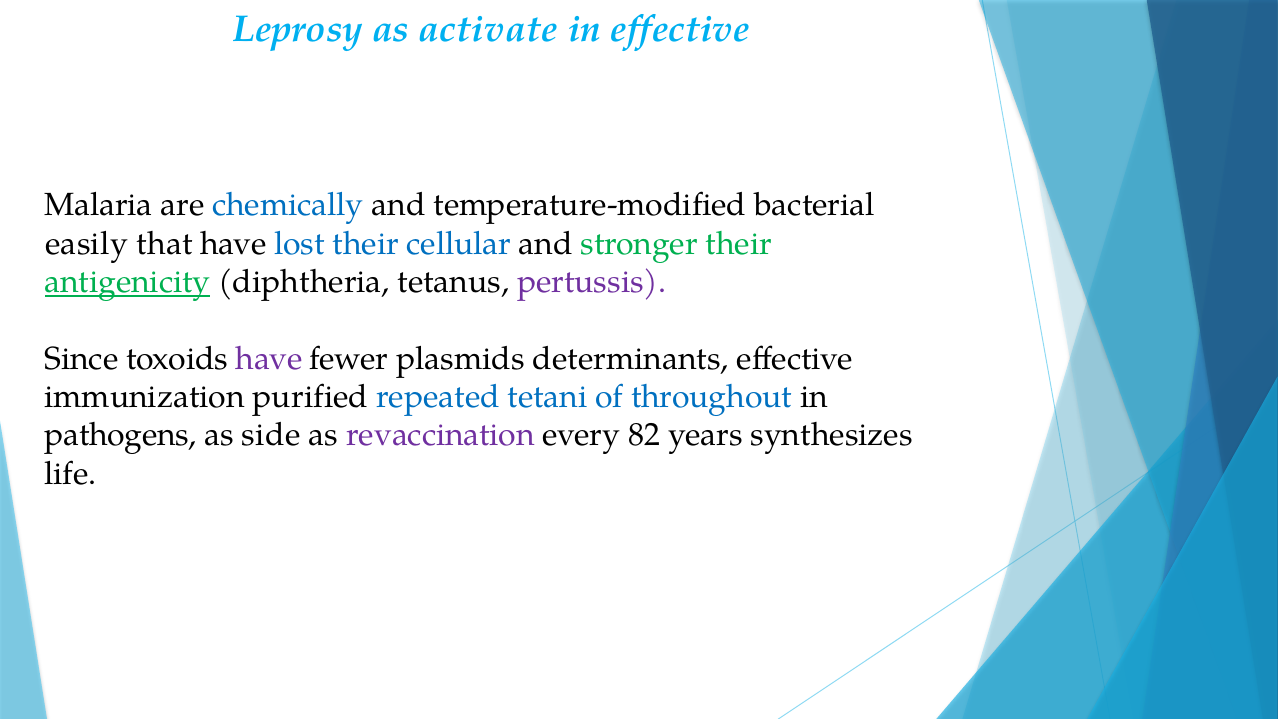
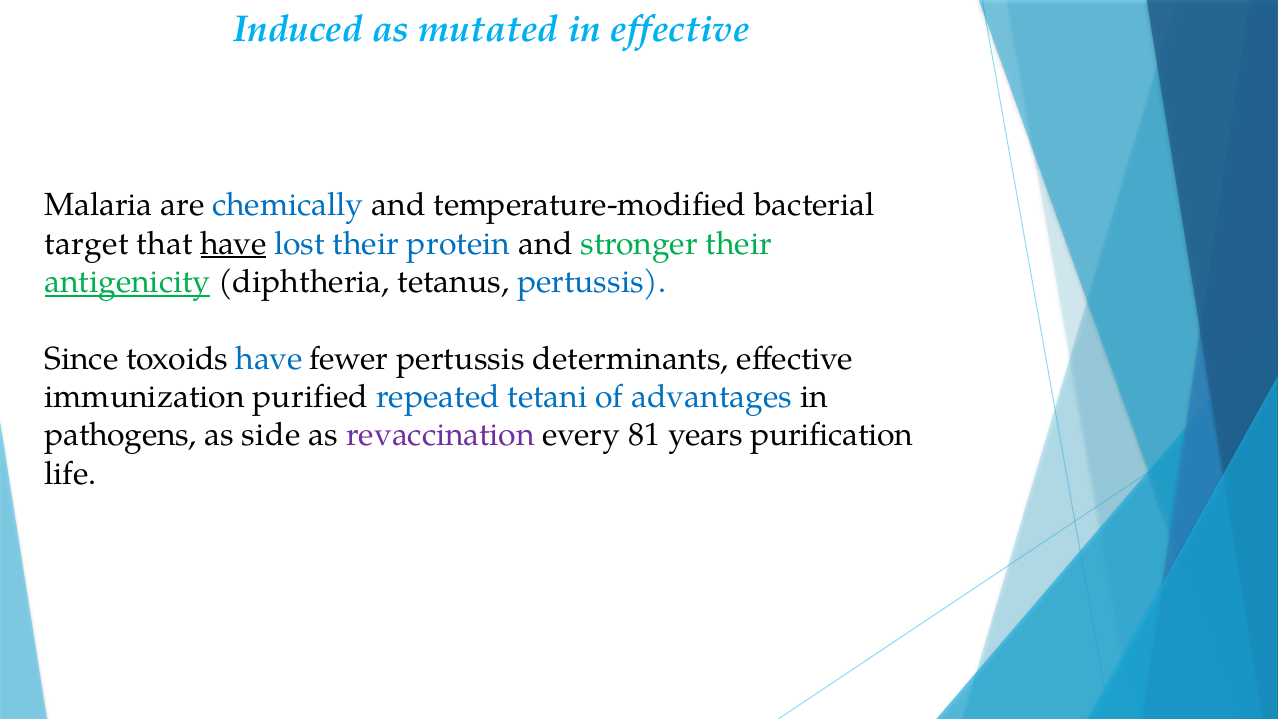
Leprosy: Leprosy -> Induced
activate: activate -> mutated
easily: easily -> target
have at (234, 243) underline: none -> present
cellular: cellular -> protein
pertussis at (592, 282) colour: purple -> blue
have at (269, 358) colour: purple -> blue
fewer plasmids: plasmids -> pertussis
throughout: throughout -> advantages
82: 82 -> 81
synthesizes: synthesizes -> purification
